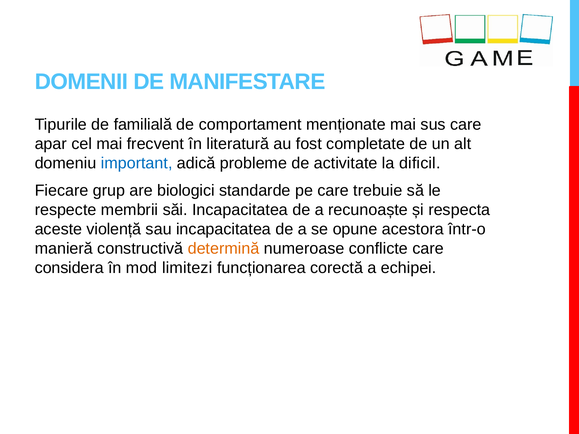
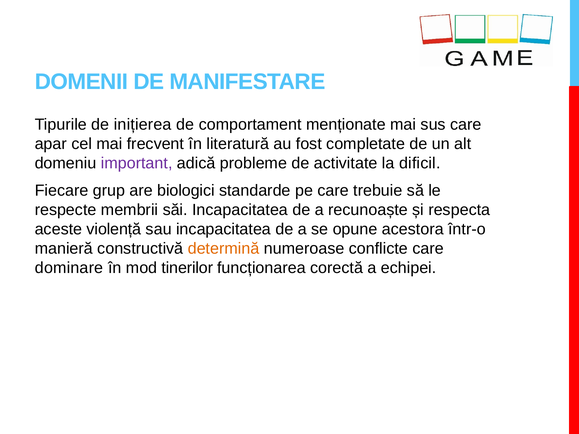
familială: familială -> inițierea
important colour: blue -> purple
considera: considera -> dominare
limitezi: limitezi -> tinerilor
